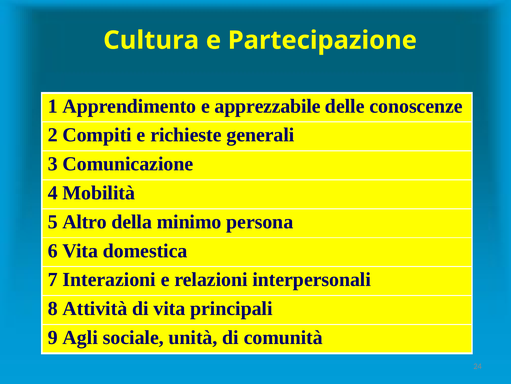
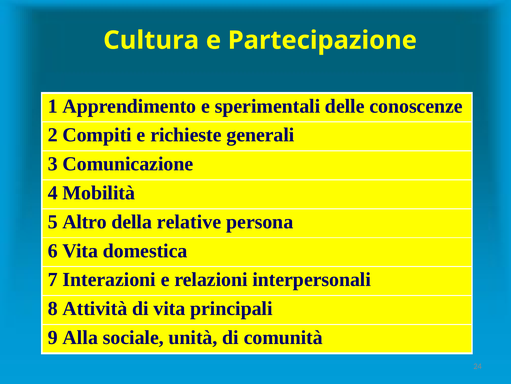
apprezzabile: apprezzabile -> sperimentali
minimo: minimo -> relative
Agli: Agli -> Alla
